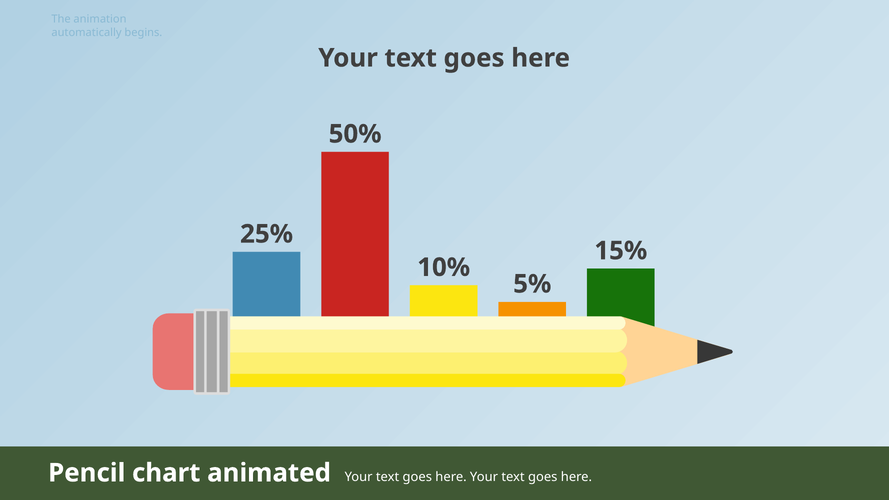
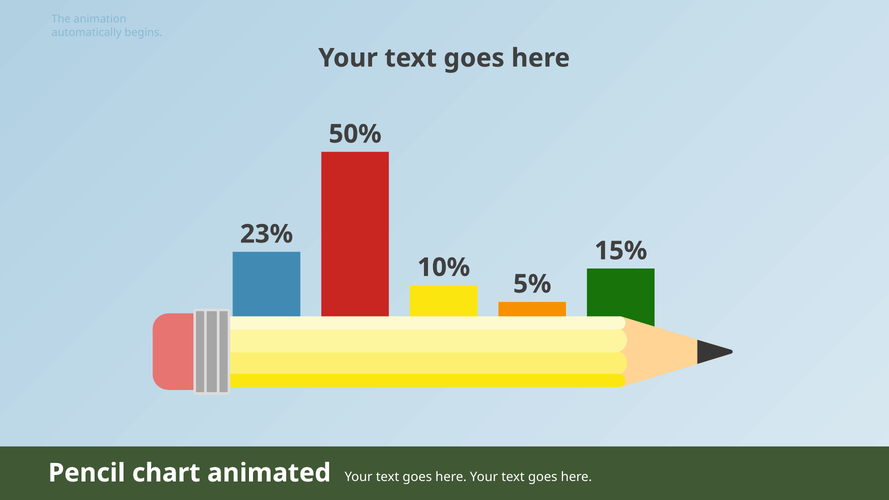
25%: 25% -> 23%
